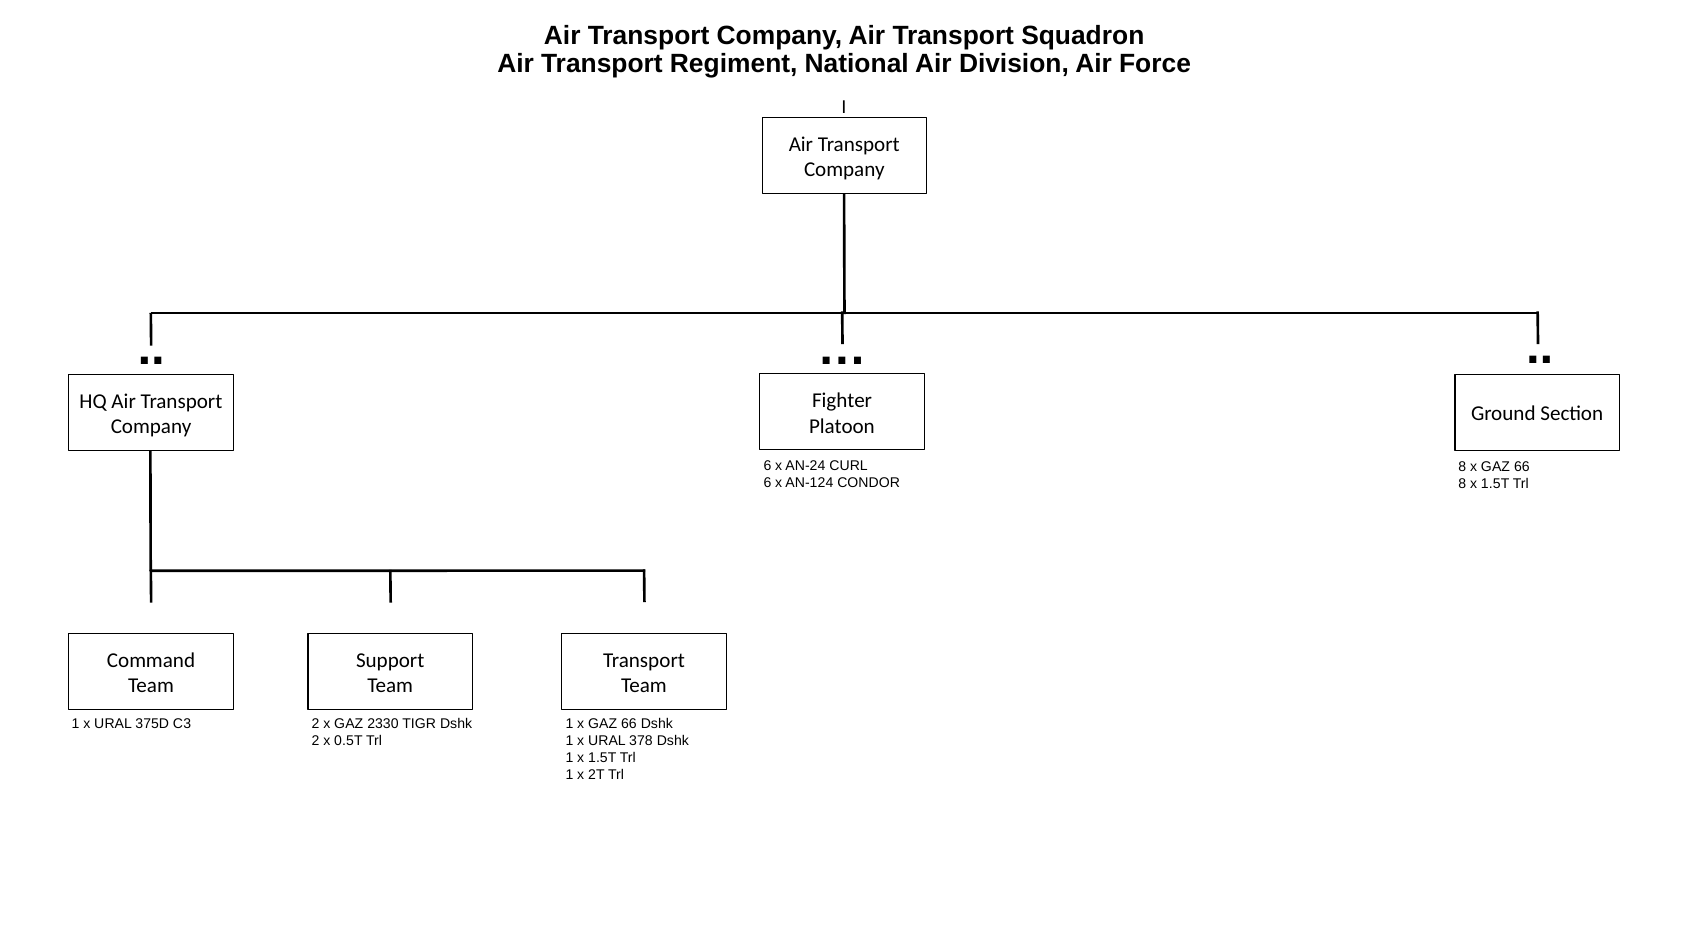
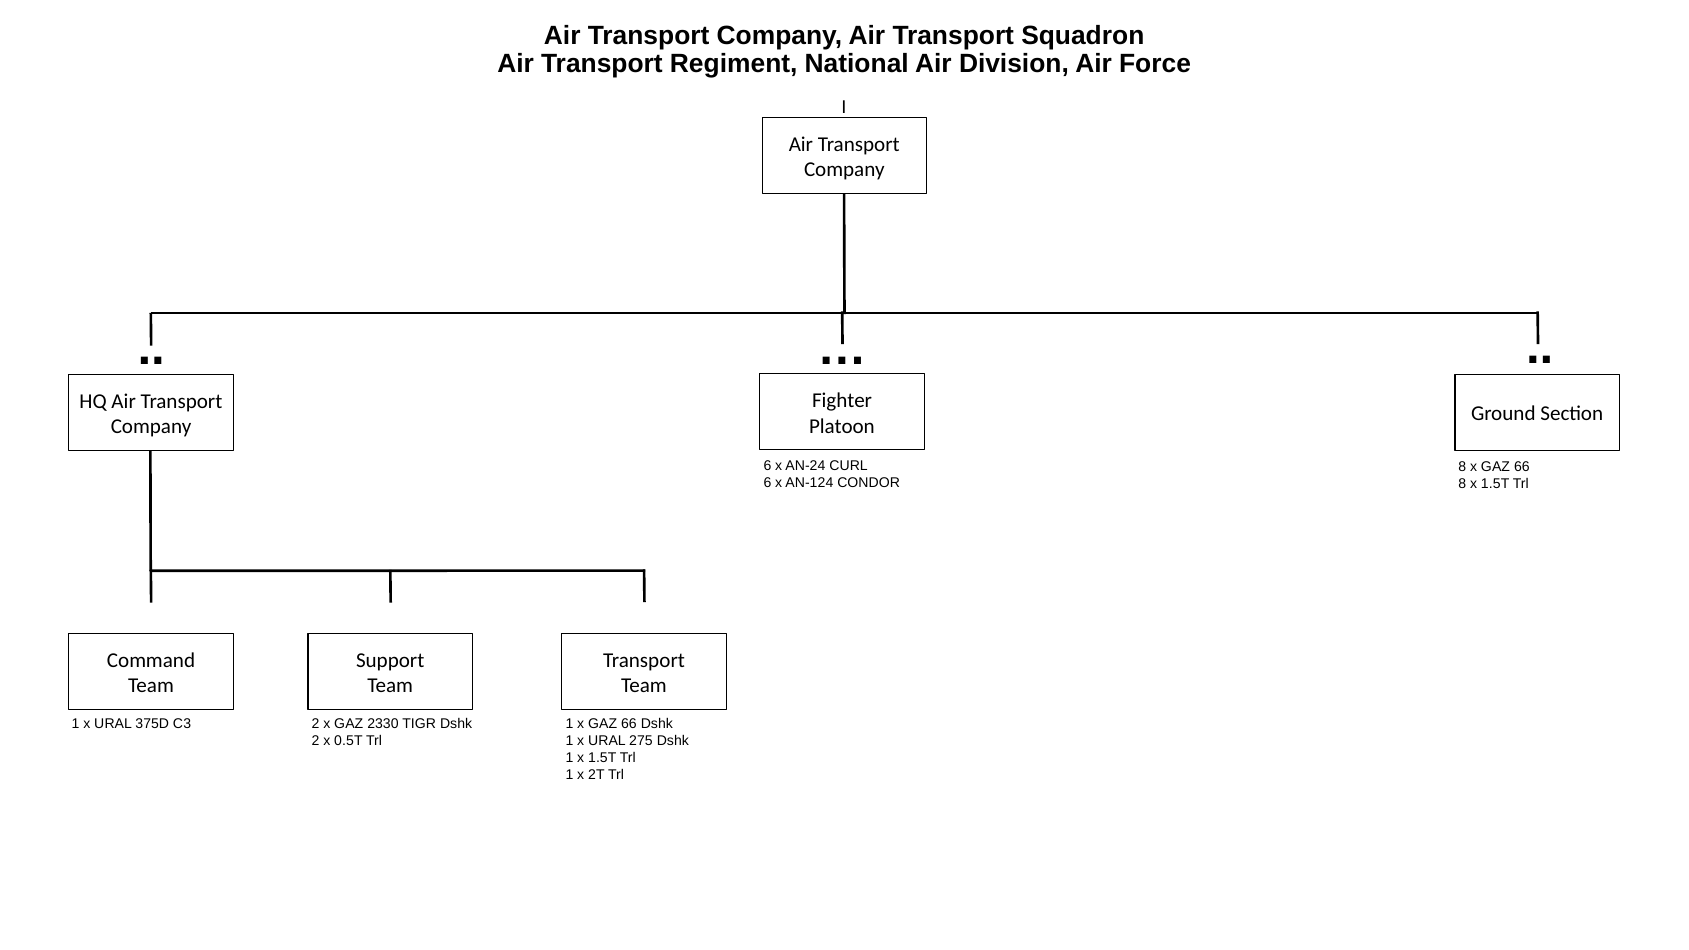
378: 378 -> 275
